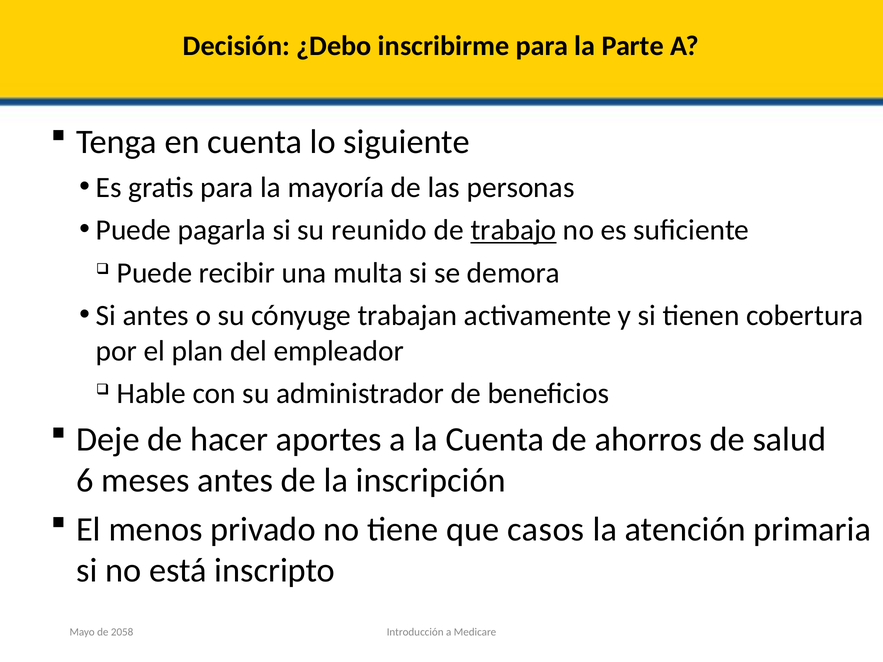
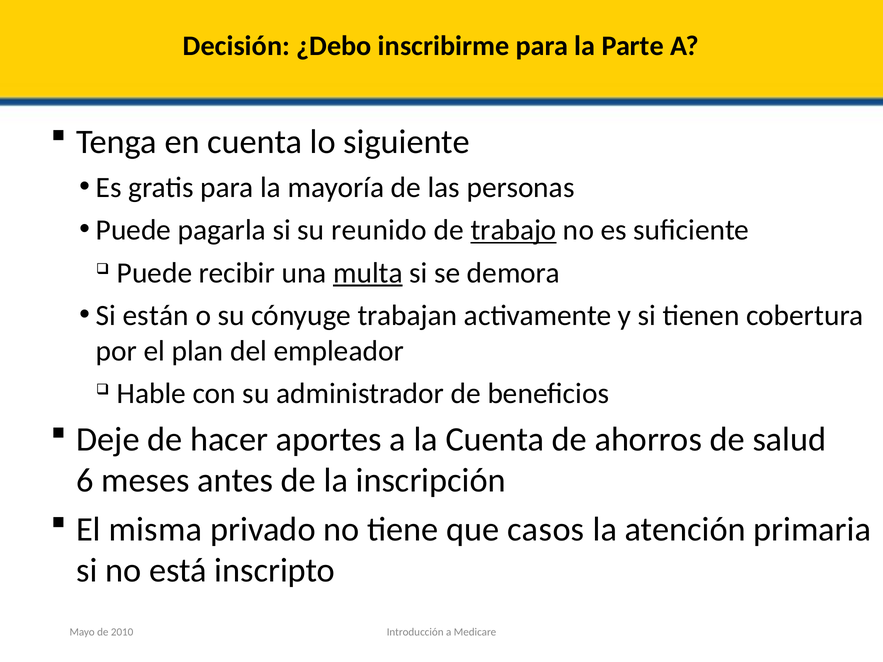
multa underline: none -> present
Si antes: antes -> están
menos: menos -> misma
2058: 2058 -> 2010
